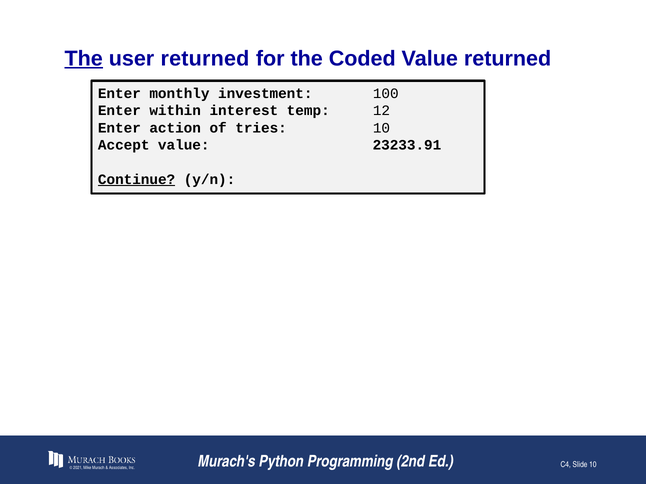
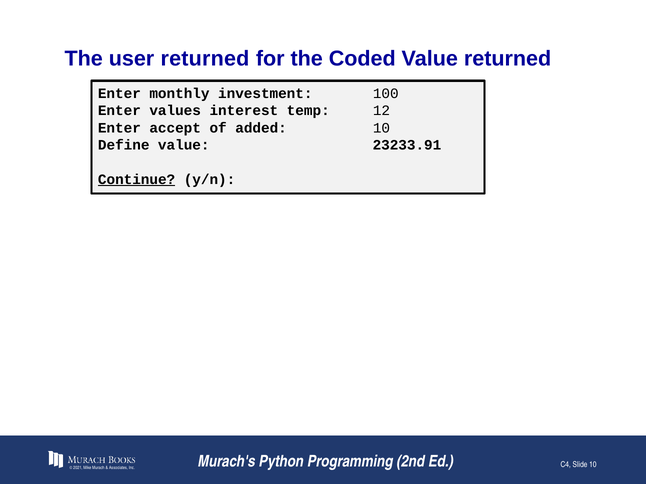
The at (84, 59) underline: present -> none
within: within -> values
action: action -> accept
tries: tries -> added
Accept: Accept -> Define
